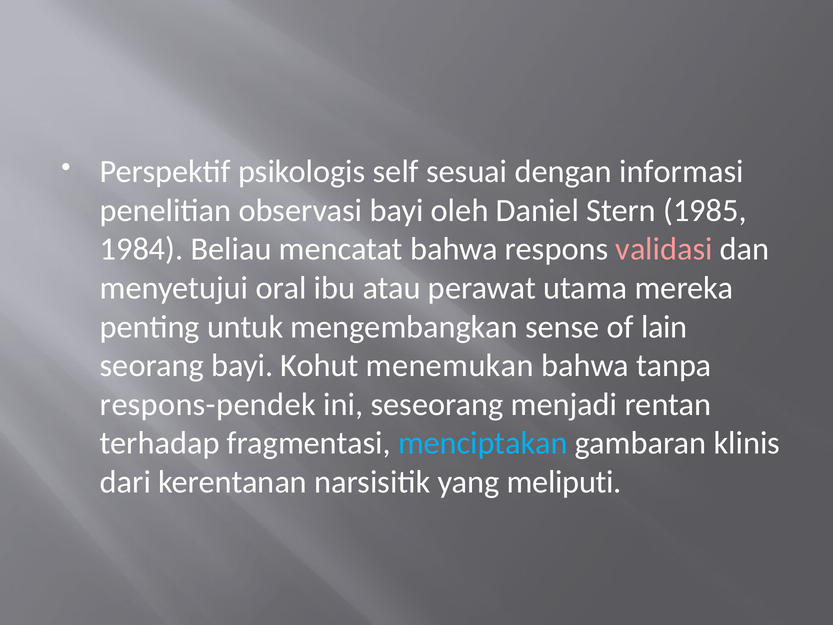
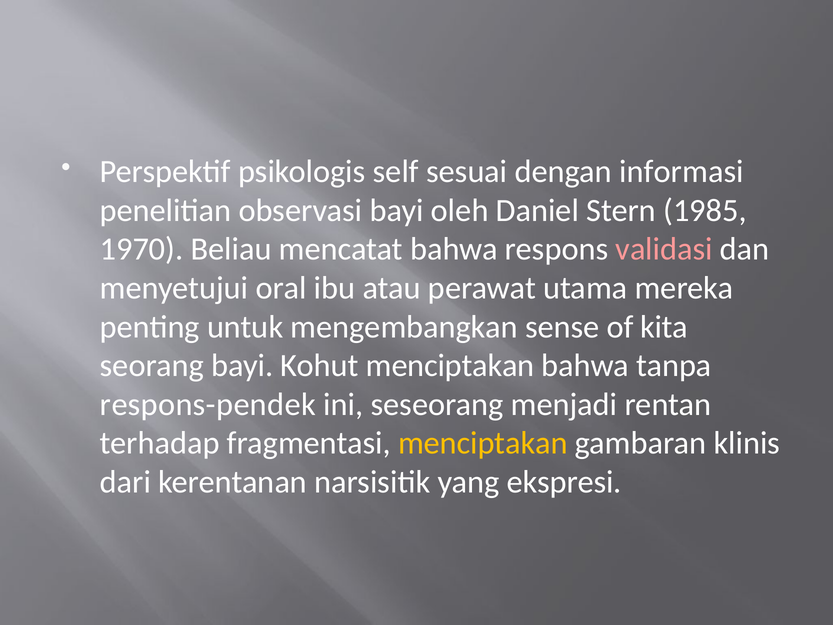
1984: 1984 -> 1970
lain: lain -> kita
Kohut menemukan: menemukan -> menciptakan
menciptakan at (483, 443) colour: light blue -> yellow
meliputi: meliputi -> ekspresi
